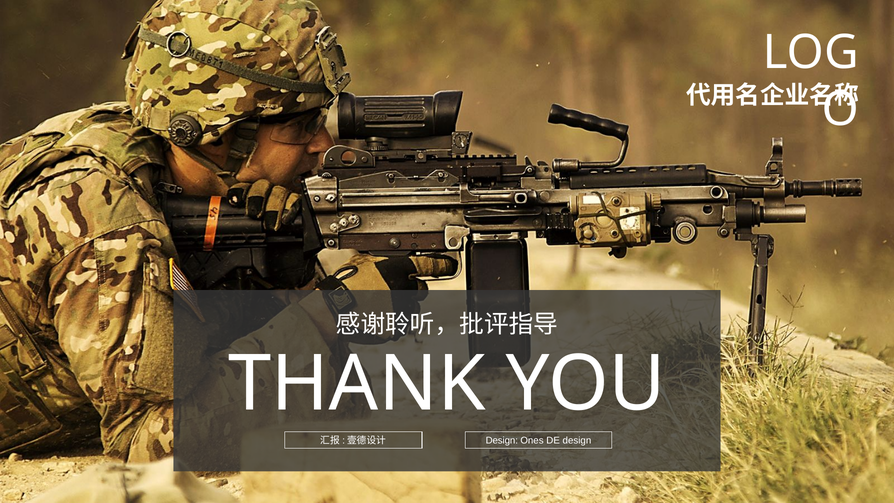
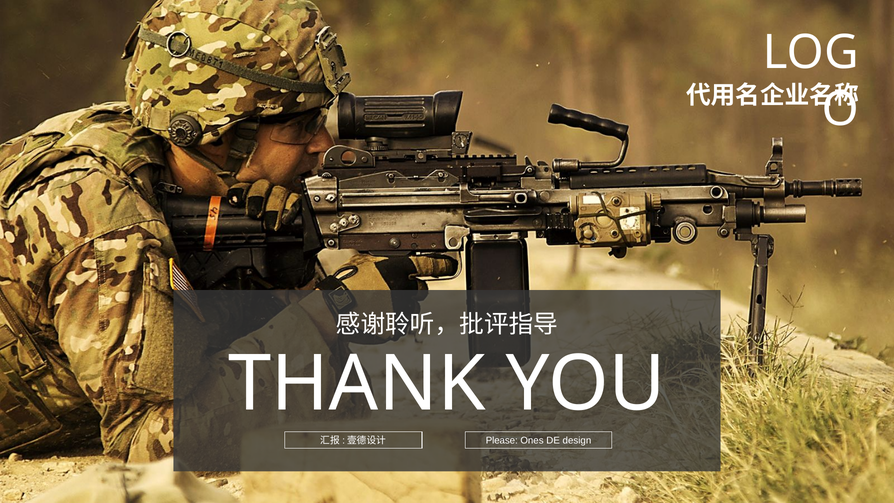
Design at (502, 441): Design -> Please
